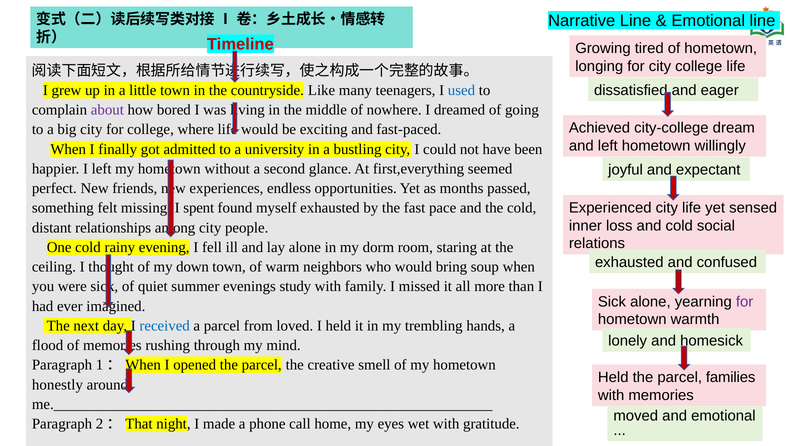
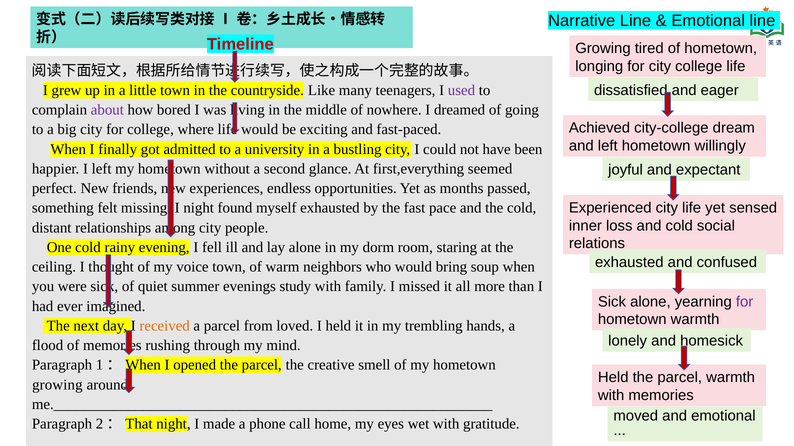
used colour: blue -> purple
spent at (199, 208): spent -> night
down: down -> voice
received colour: blue -> orange
parcel families: families -> warmth
honestly at (57, 385): honestly -> growing
